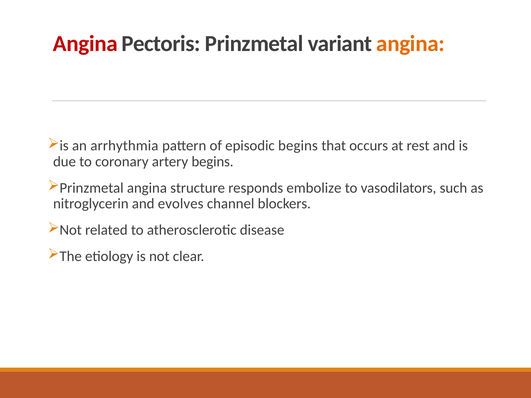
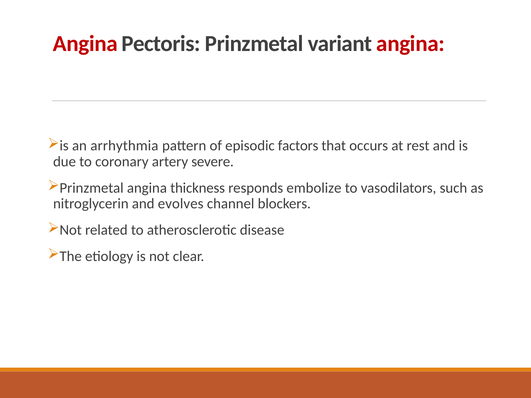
angina at (411, 44) colour: orange -> red
episodic begins: begins -> factors
artery begins: begins -> severe
structure: structure -> thickness
